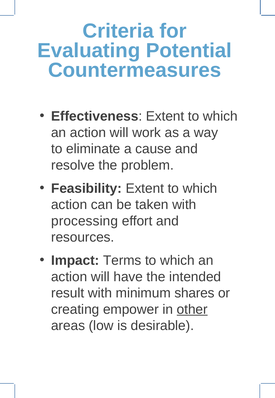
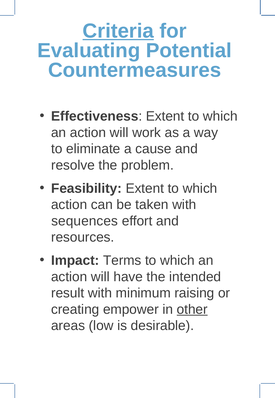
Criteria underline: none -> present
processing: processing -> sequences
shares: shares -> raising
